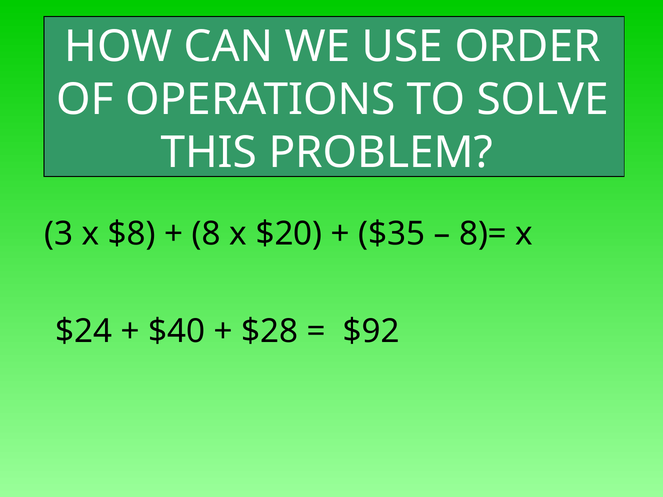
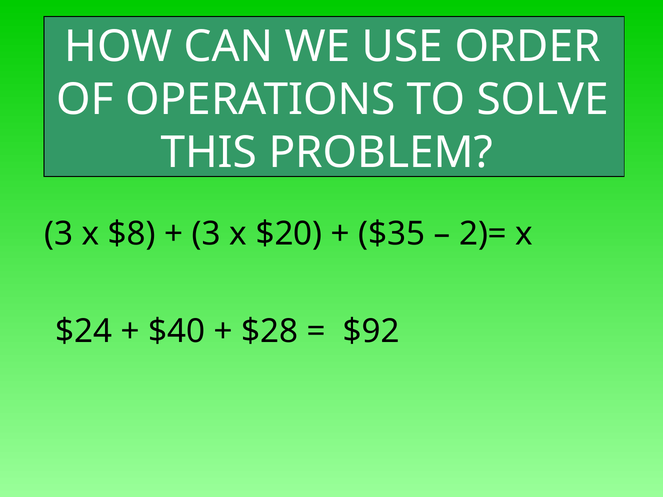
8 at (206, 234): 8 -> 3
8)=: 8)= -> 2)=
